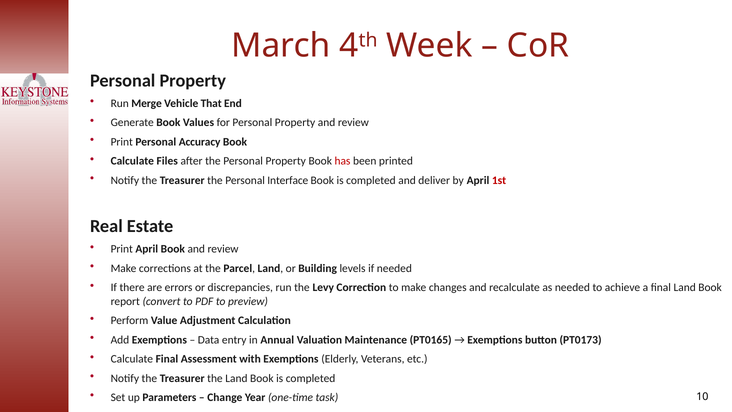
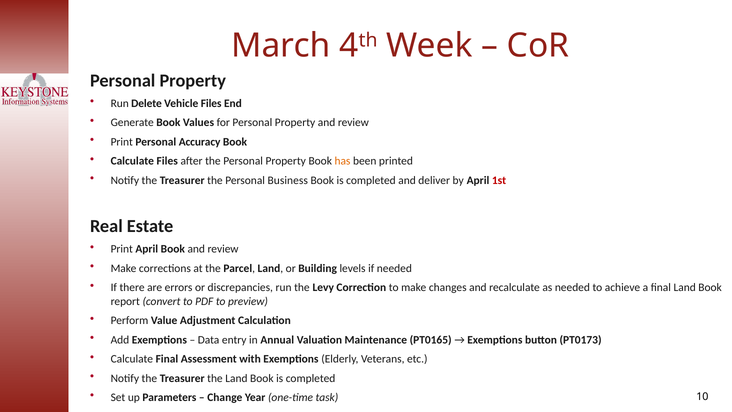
Merge: Merge -> Delete
Vehicle That: That -> Files
has colour: red -> orange
Interface: Interface -> Business
